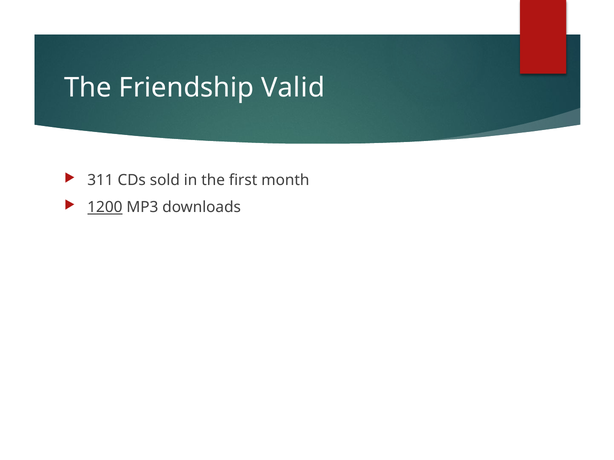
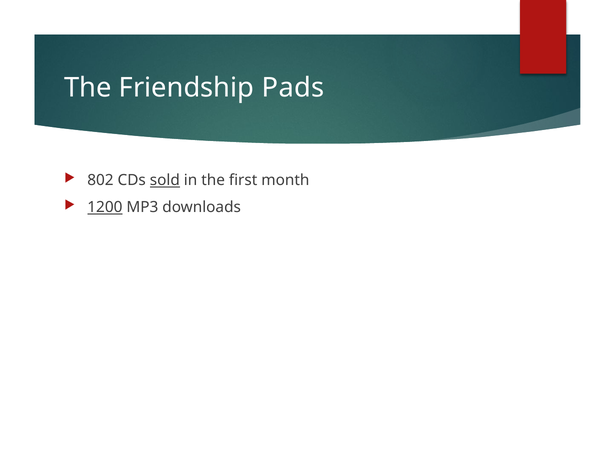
Valid: Valid -> Pads
311: 311 -> 802
sold underline: none -> present
